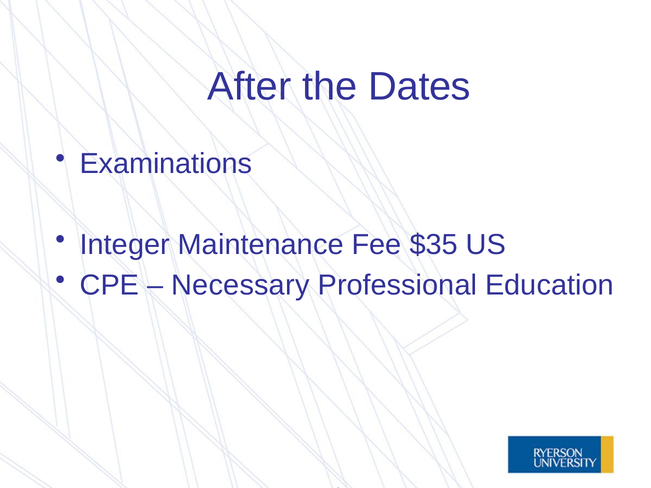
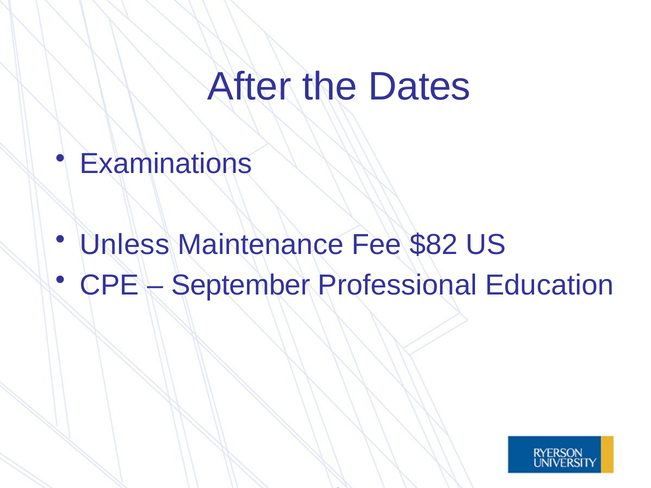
Integer: Integer -> Unless
$35: $35 -> $82
Necessary: Necessary -> September
